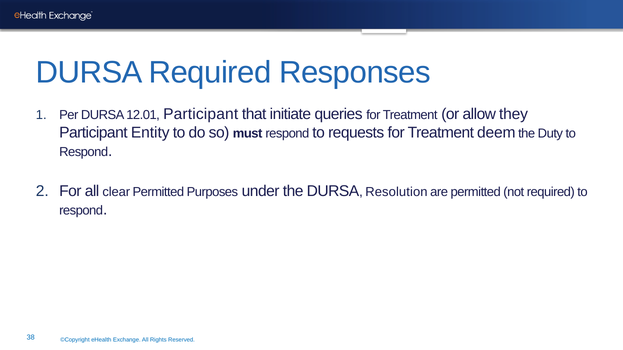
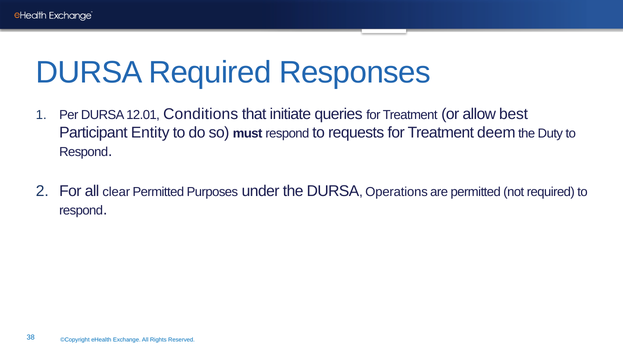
12.01 Participant: Participant -> Conditions
they: they -> best
Resolution: Resolution -> Operations
